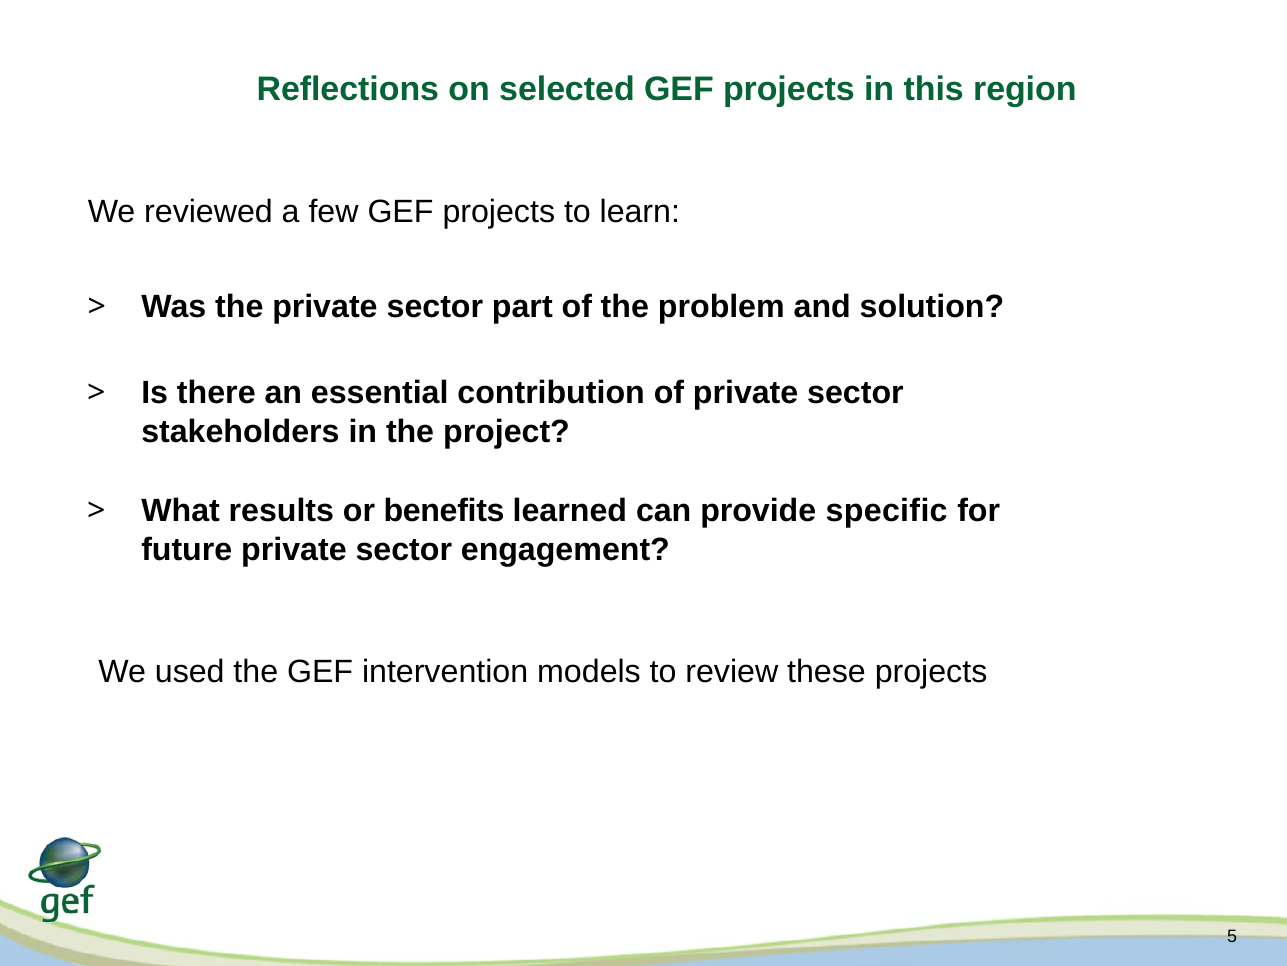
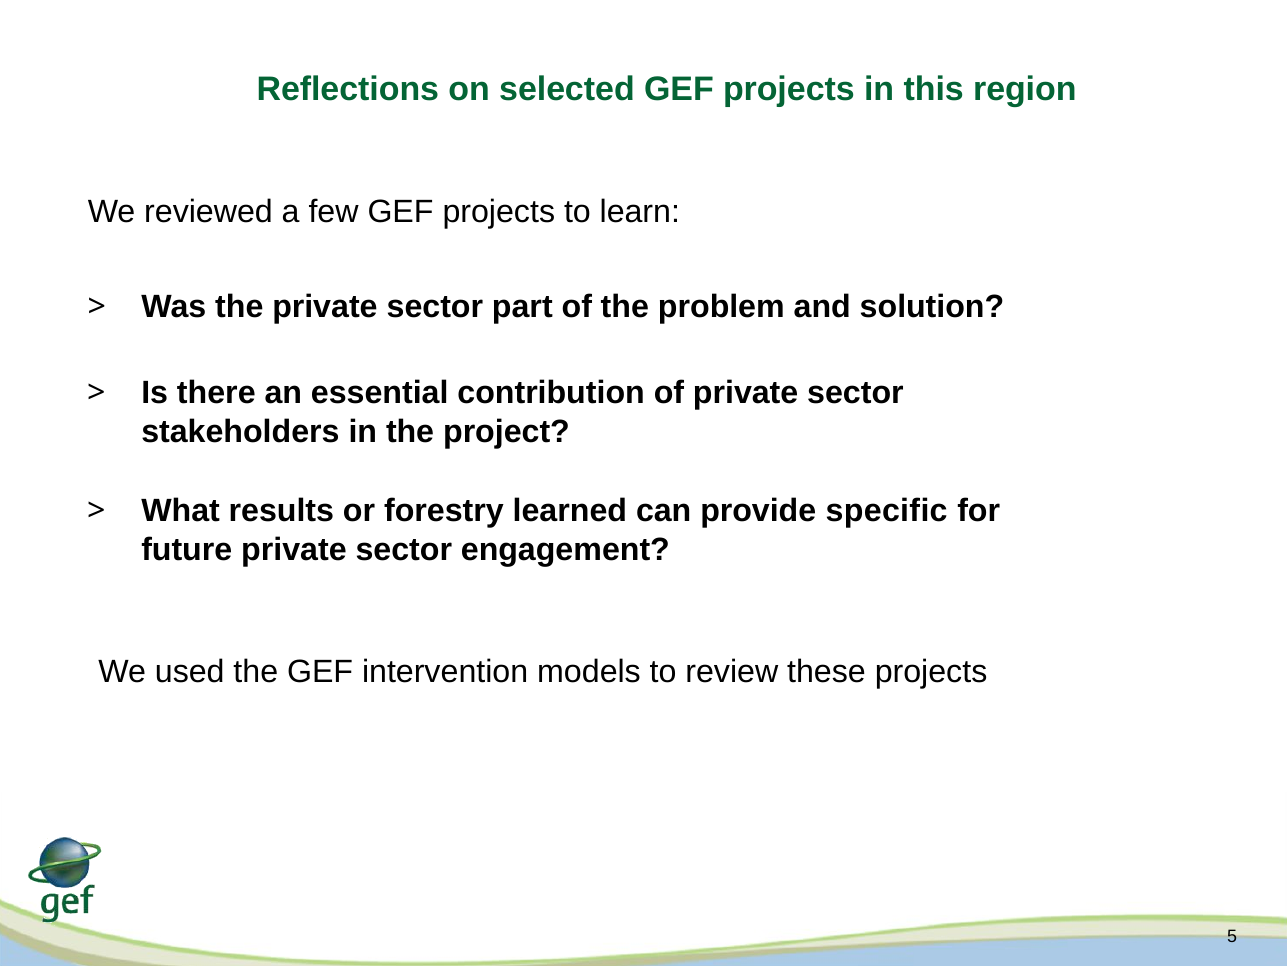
benefits: benefits -> forestry
